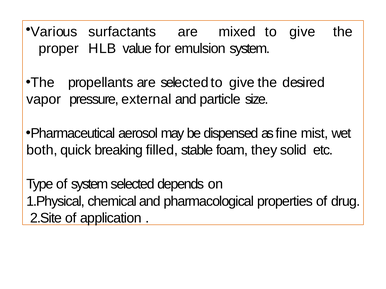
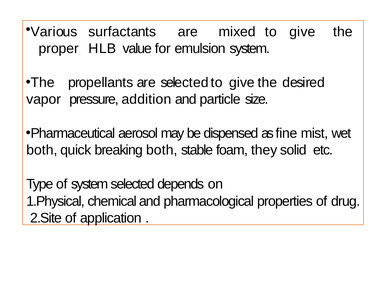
external: external -> addition
breaking filled: filled -> both
